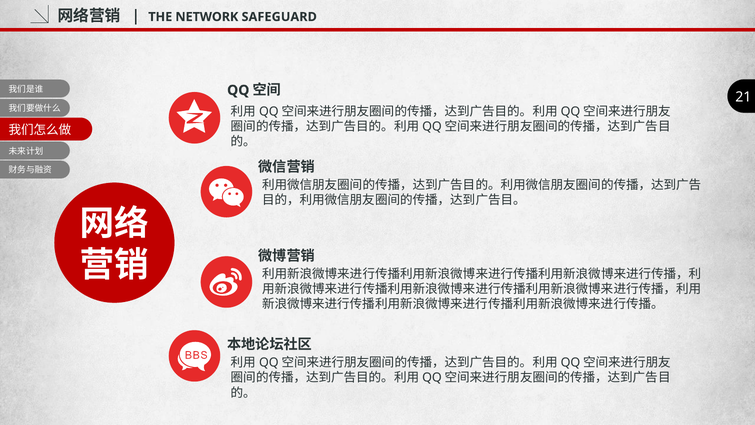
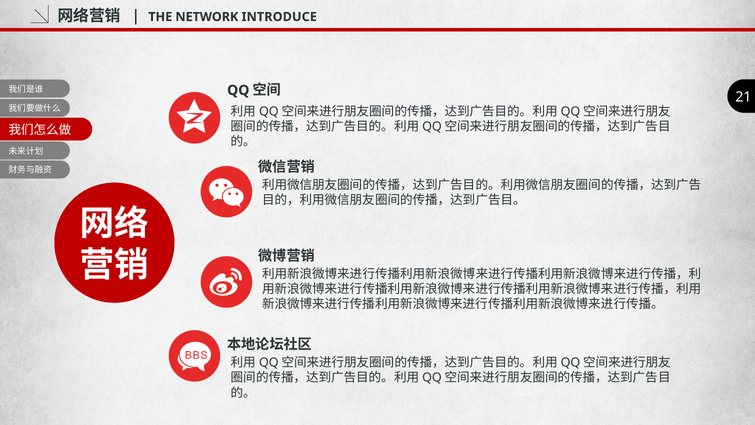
SAFEGUARD: SAFEGUARD -> INTRODUCE
